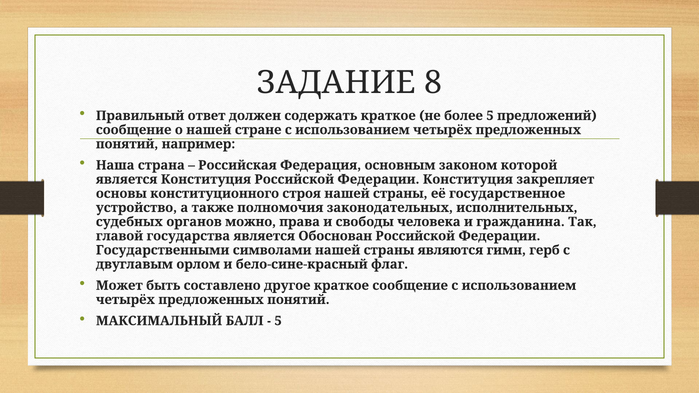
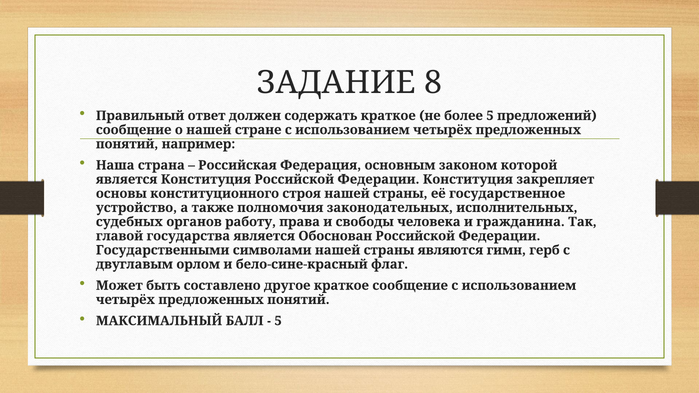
можно: можно -> работу
